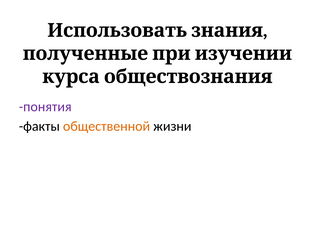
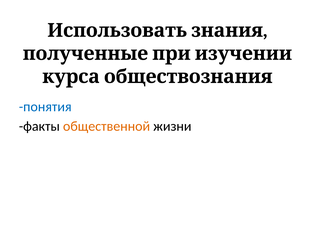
понятия colour: purple -> blue
